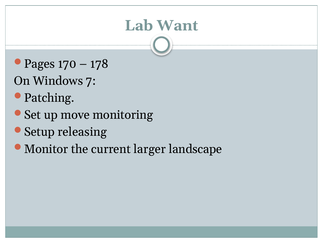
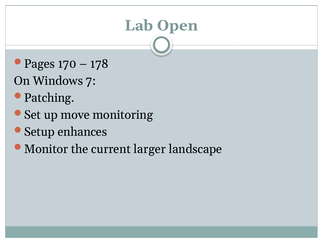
Want: Want -> Open
releasing: releasing -> enhances
